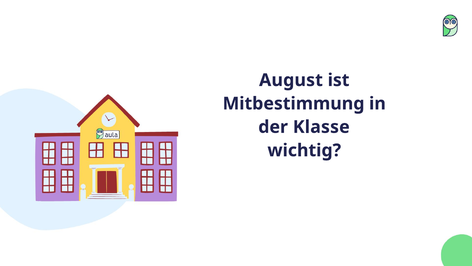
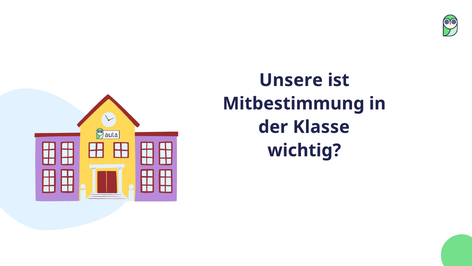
August: August -> Unsere
